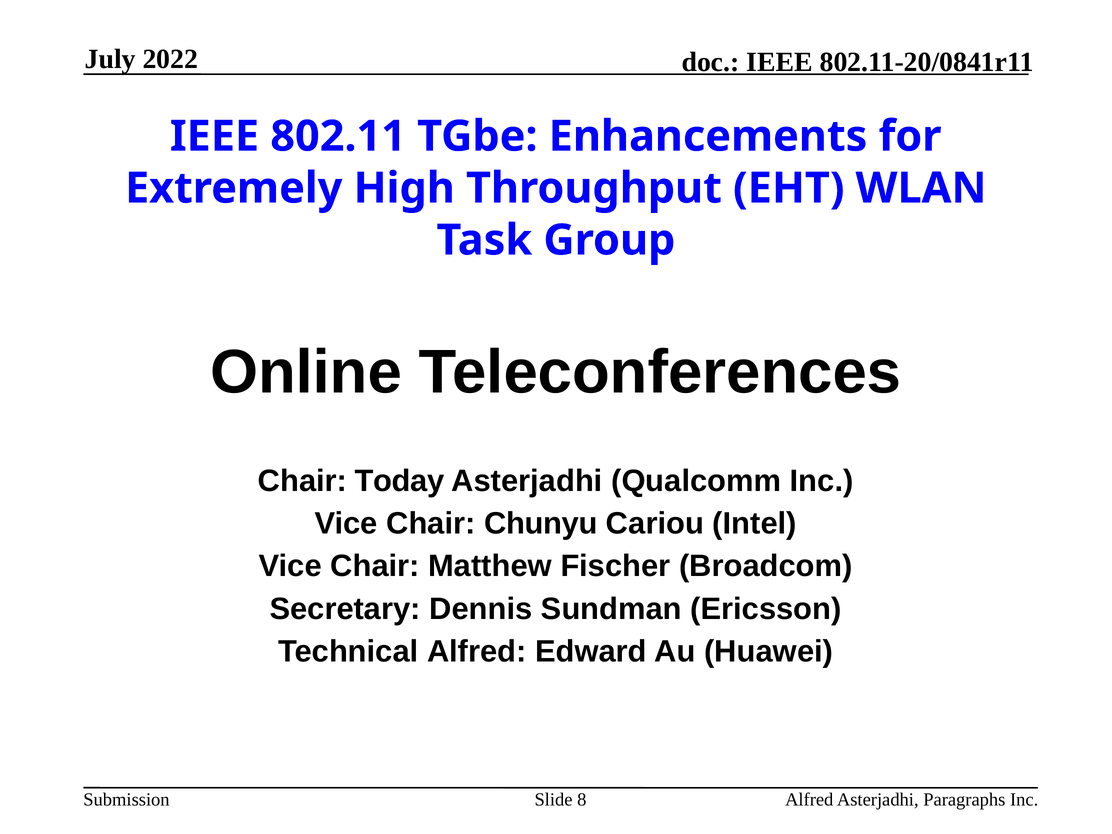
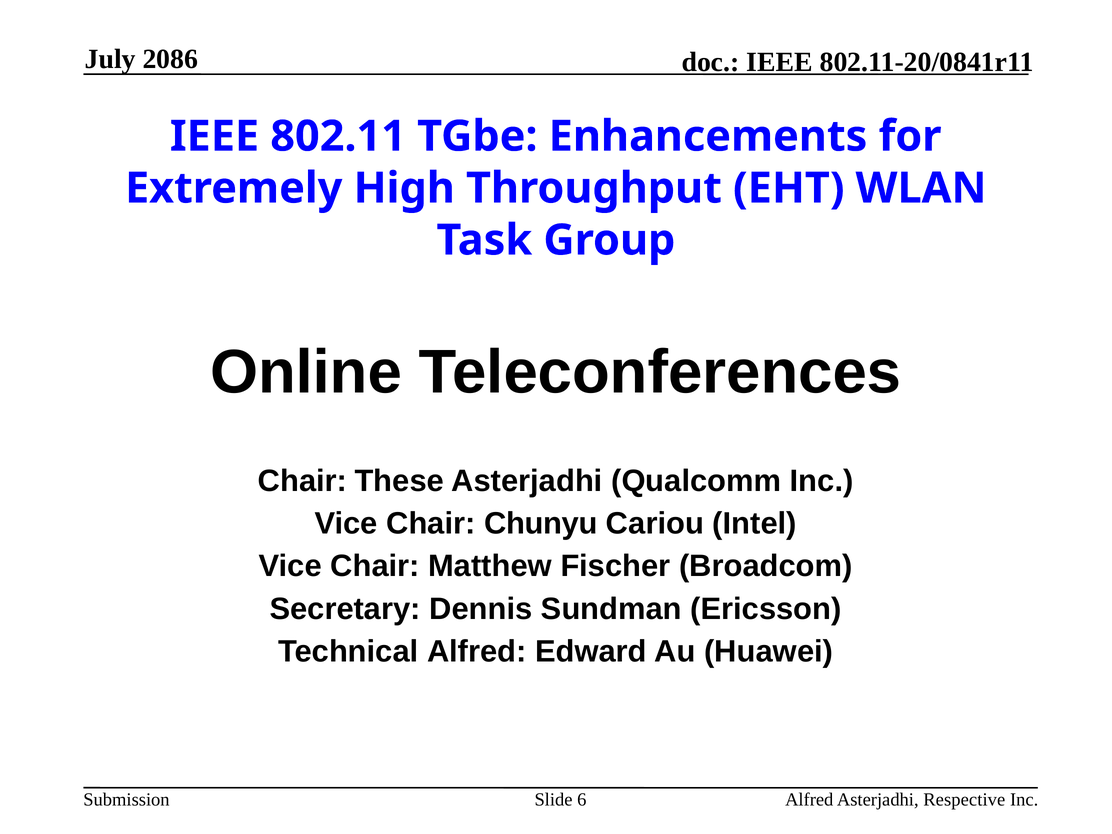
2022: 2022 -> 2086
Today: Today -> These
8: 8 -> 6
Paragraphs: Paragraphs -> Respective
